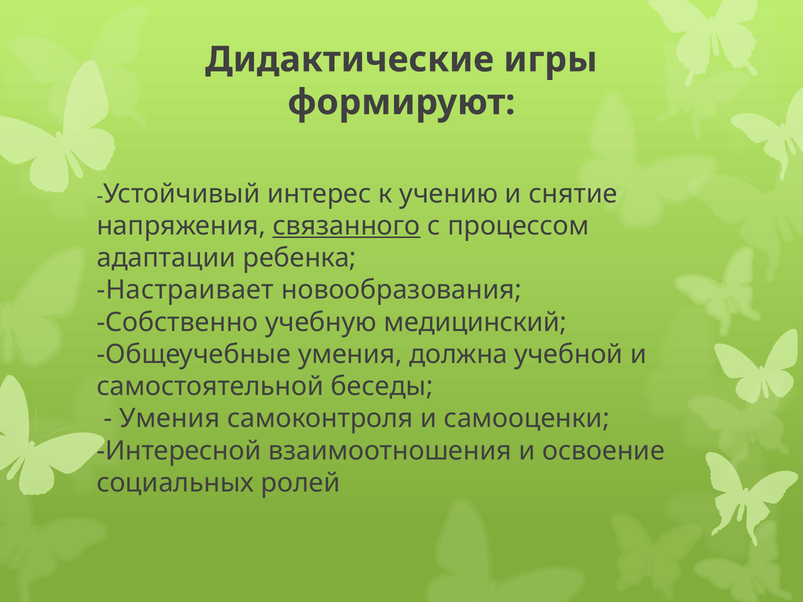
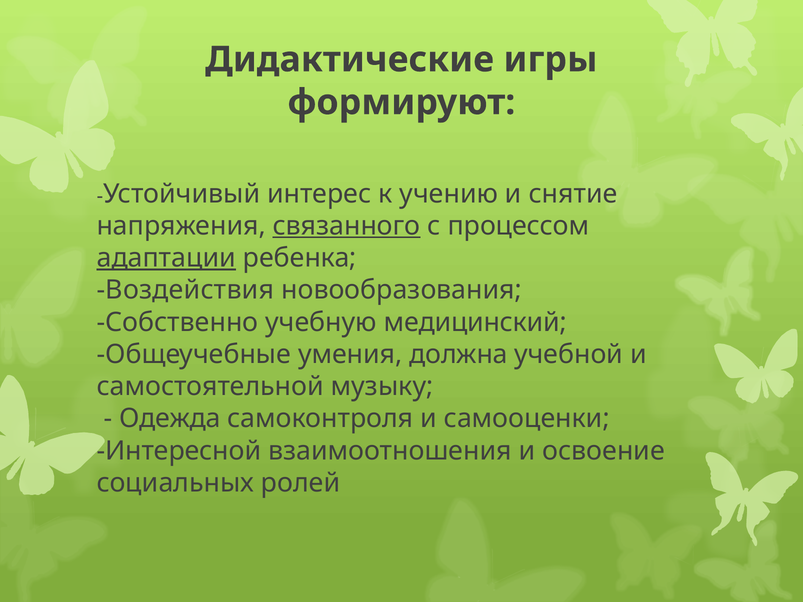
адаптации underline: none -> present
Настраивает: Настраивает -> Воздействия
беседы: беседы -> музыку
Умения at (170, 419): Умения -> Одежда
